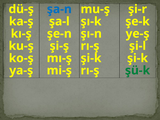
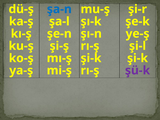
şü-k colour: green -> purple
